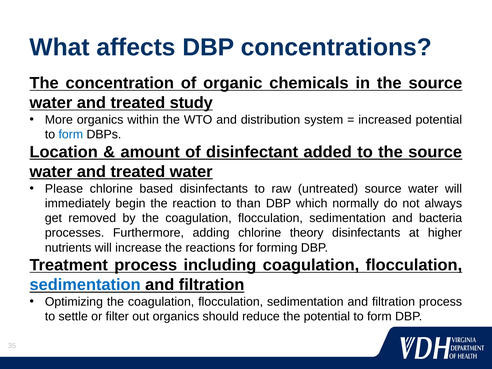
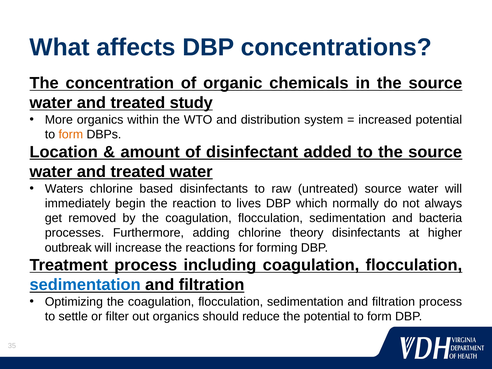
form at (71, 135) colour: blue -> orange
Please: Please -> Waters
than: than -> lives
nutrients: nutrients -> outbreak
